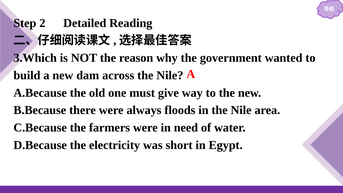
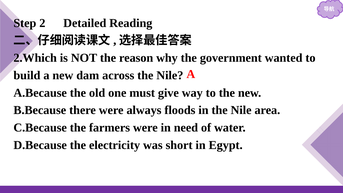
3.Which: 3.Which -> 2.Which
